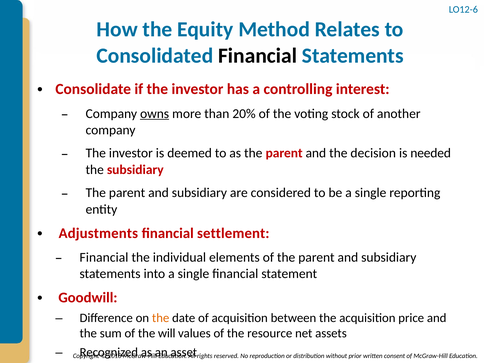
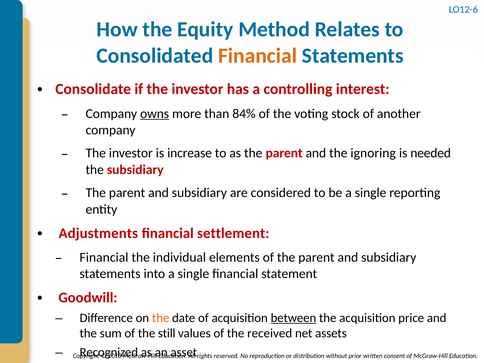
Financial at (258, 56) colour: black -> orange
20%: 20% -> 84%
deemed: deemed -> increase
decision: decision -> ignoring
between underline: none -> present
will: will -> still
resource: resource -> received
